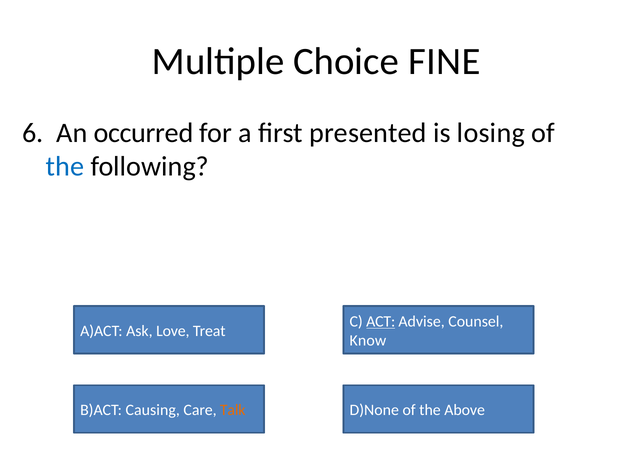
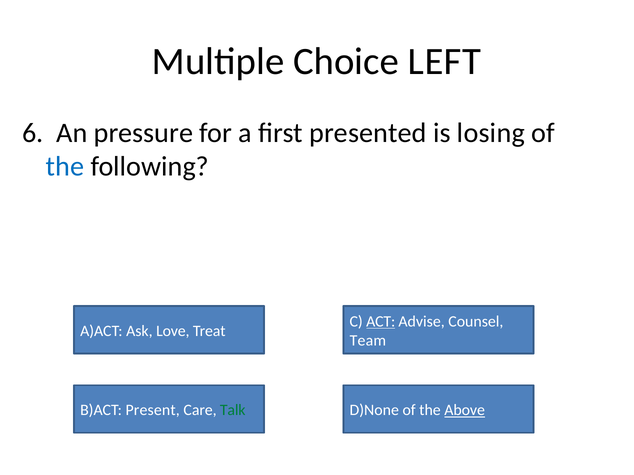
FINE: FINE -> LEFT
occurred: occurred -> pressure
Know: Know -> Team
Causing: Causing -> Present
Talk colour: orange -> green
Above underline: none -> present
